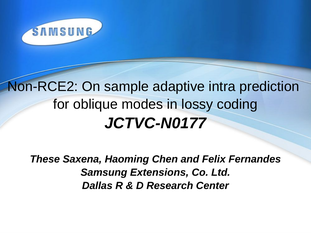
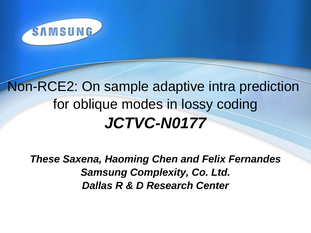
Extensions: Extensions -> Complexity
